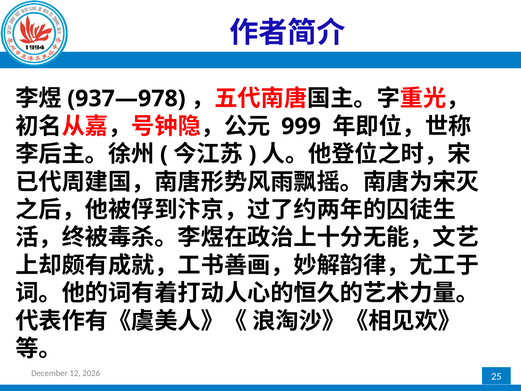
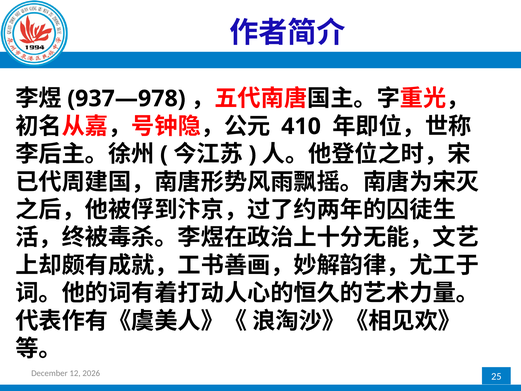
999: 999 -> 410
